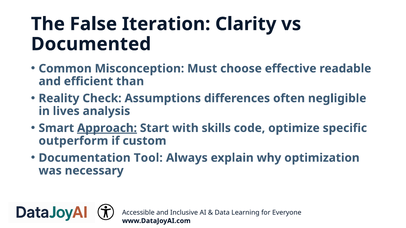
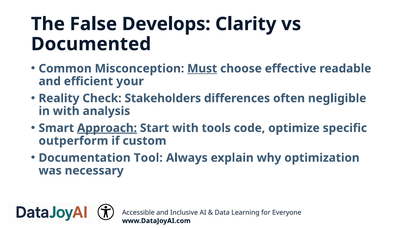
Iteration: Iteration -> Develops
Must underline: none -> present
than: than -> your
Assumptions: Assumptions -> Stakeholders
in lives: lives -> with
skills: skills -> tools
